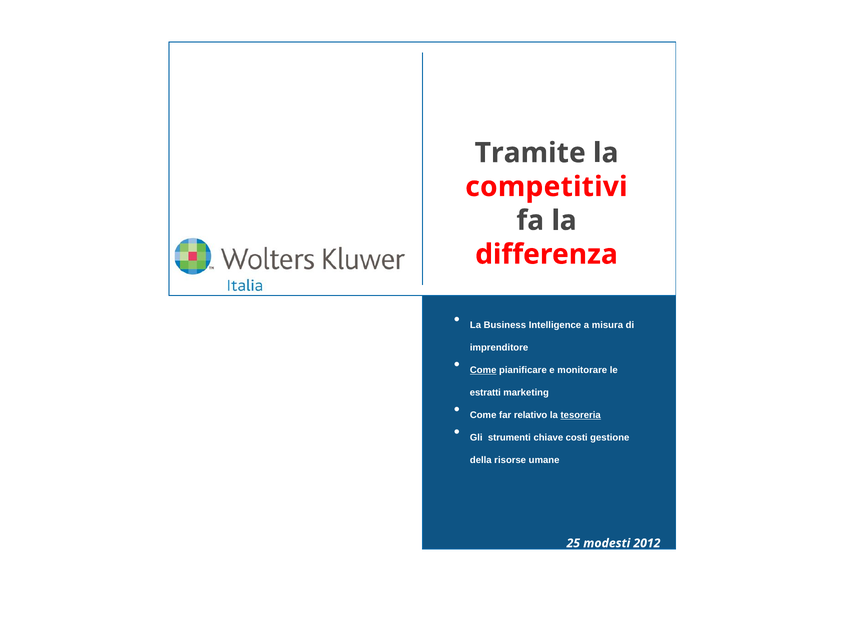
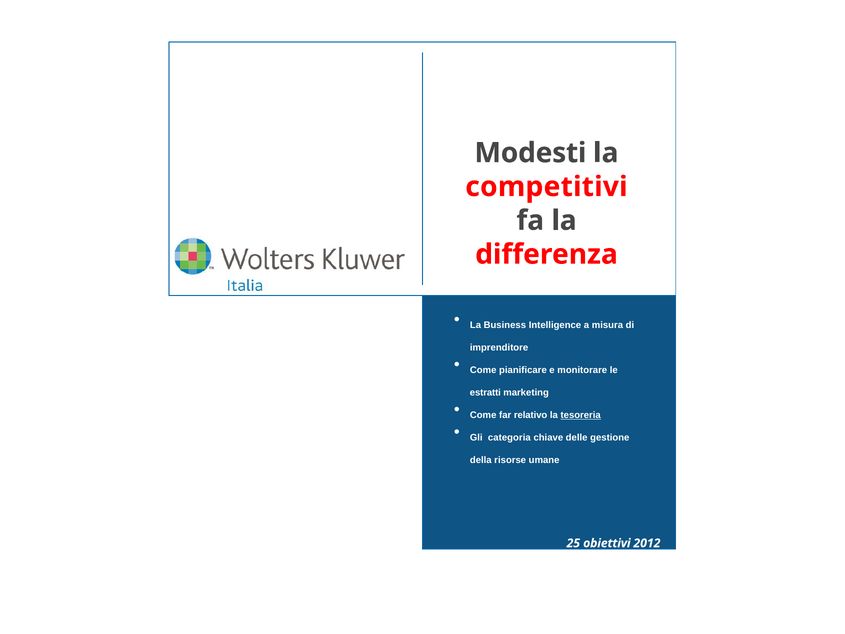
Tramite: Tramite -> Modesti
Come at (483, 370) underline: present -> none
strumenti: strumenti -> categoria
costi: costi -> delle
modesti: modesti -> obiettivi
